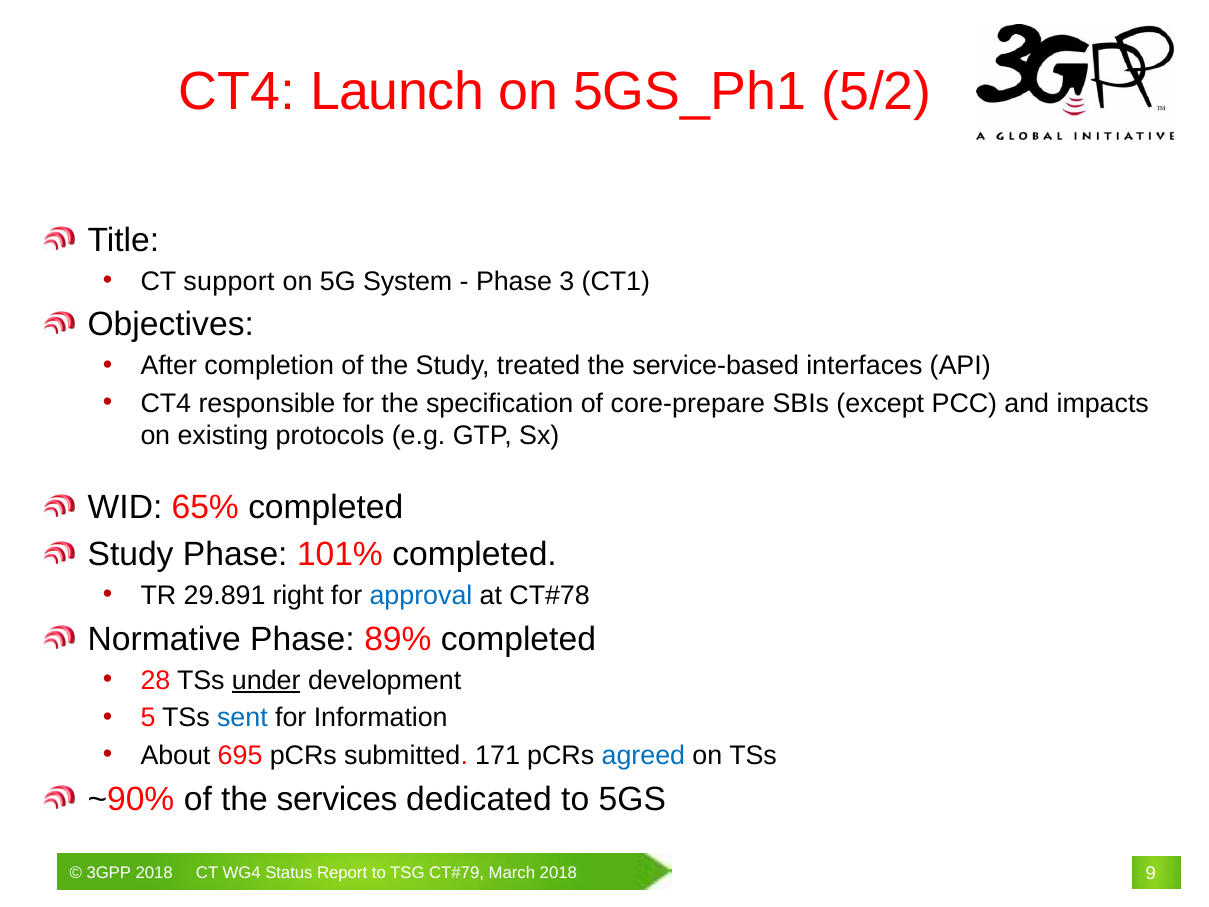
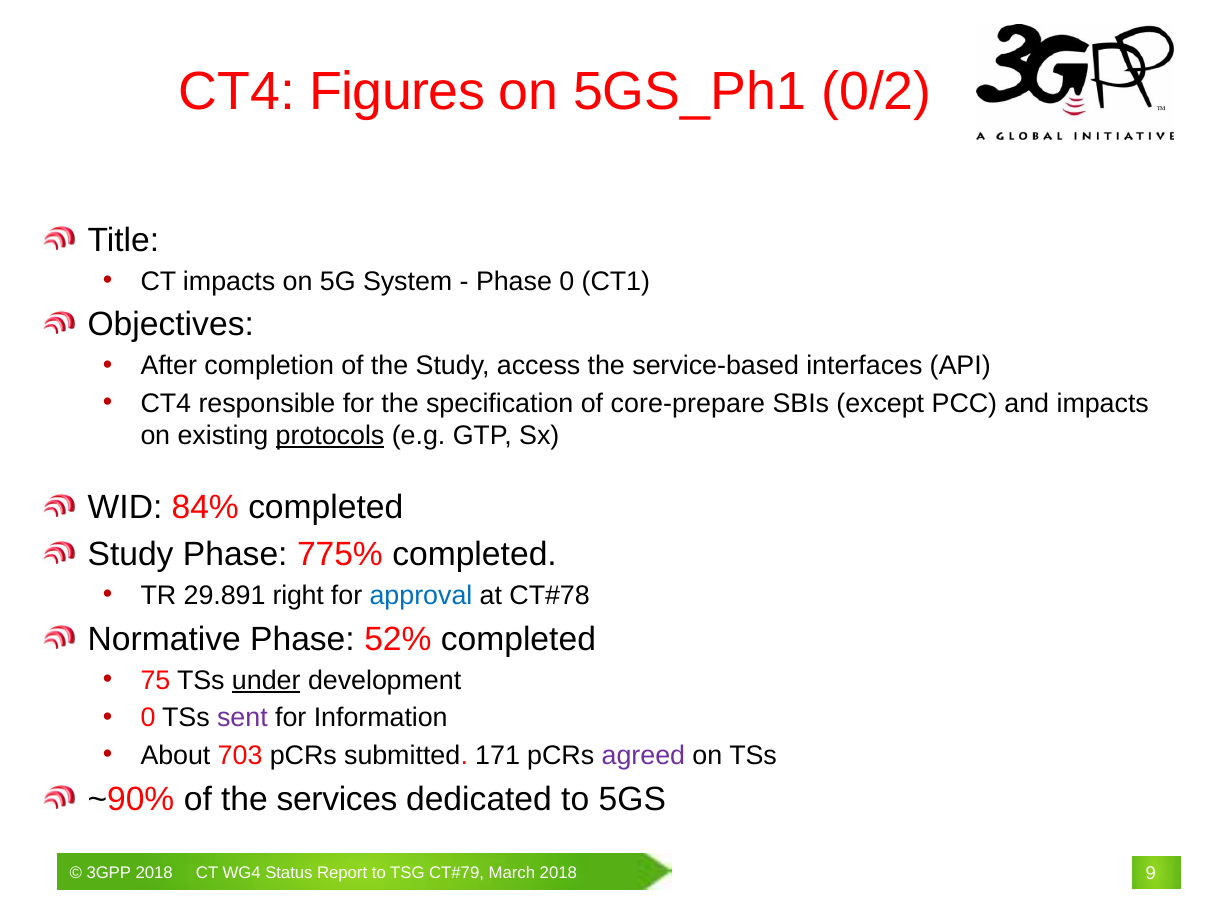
Launch: Launch -> Figures
5/2: 5/2 -> 0/2
CT support: support -> impacts
Phase 3: 3 -> 0
treated: treated -> access
protocols underline: none -> present
65%: 65% -> 84%
101%: 101% -> 775%
89%: 89% -> 52%
28: 28 -> 75
5 at (148, 718): 5 -> 0
sent colour: blue -> purple
695: 695 -> 703
agreed colour: blue -> purple
